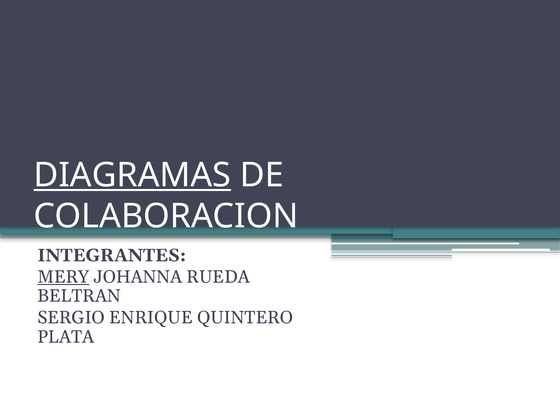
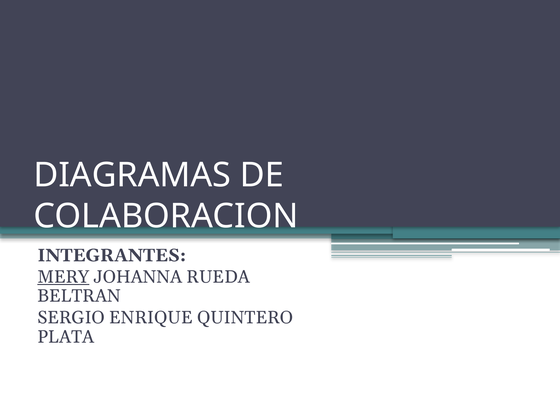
DIAGRAMAS underline: present -> none
